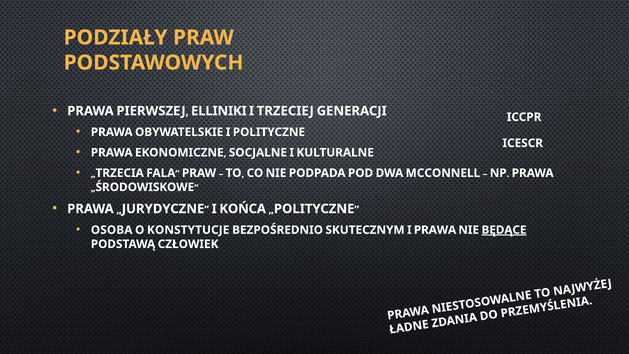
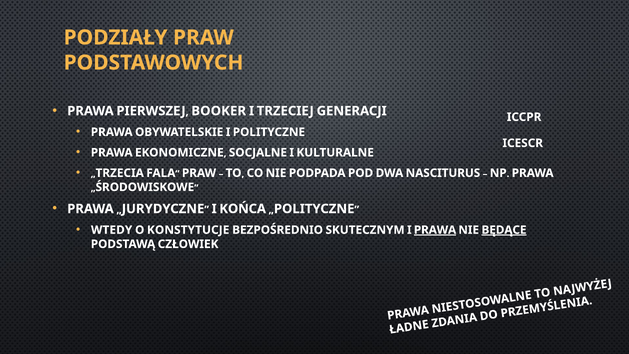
ELLINIKI: ELLINIKI -> BOOKER
MCCONNELL: MCCONNELL -> NASCITURUS
OSOBA: OSOBA -> WTEDY
PRAWA at (435, 230) underline: none -> present
